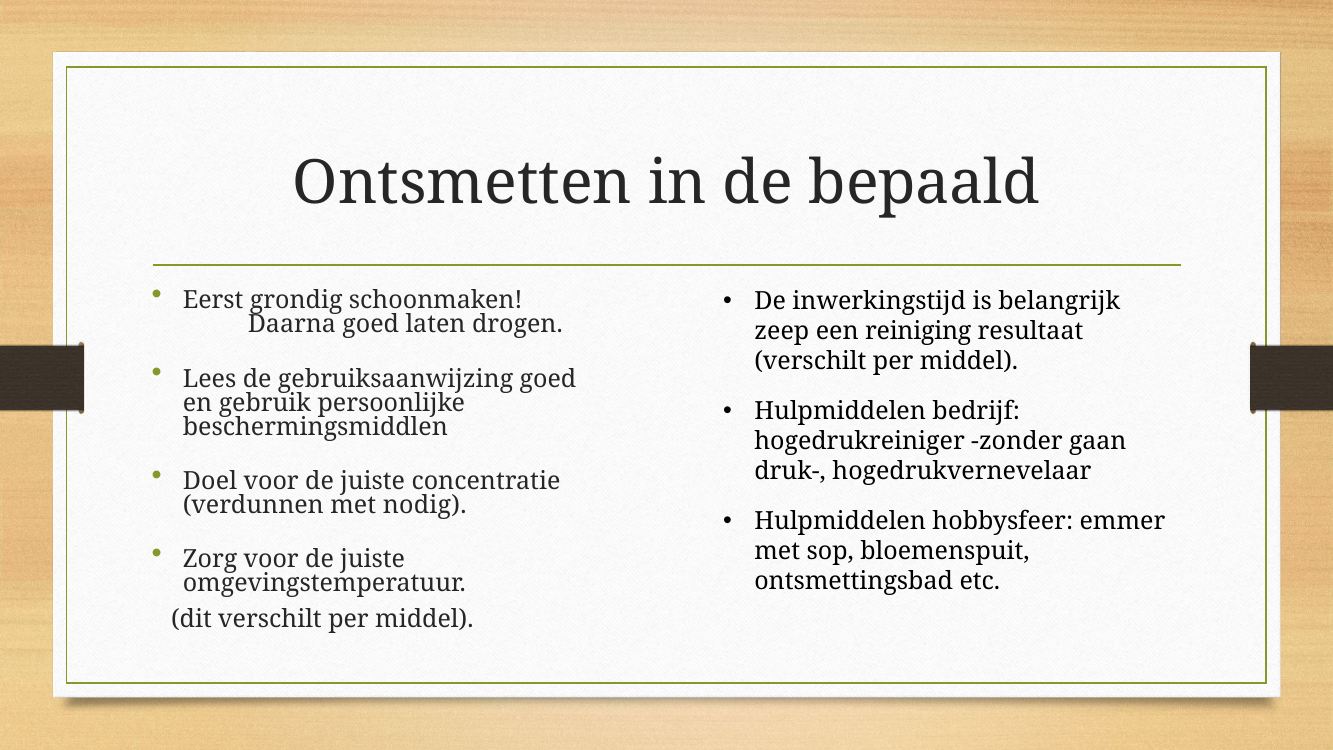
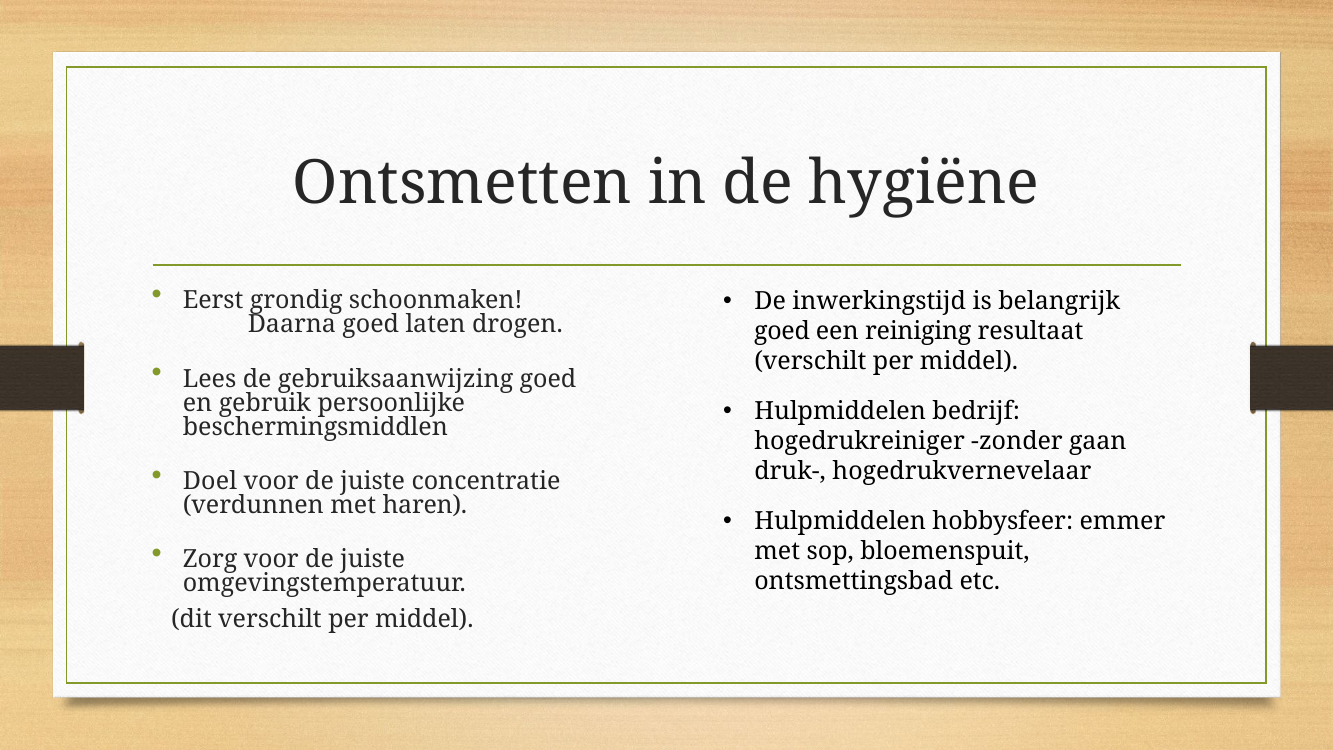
bepaald: bepaald -> hygiëne
zeep at (782, 331): zeep -> goed
nodig: nodig -> haren
